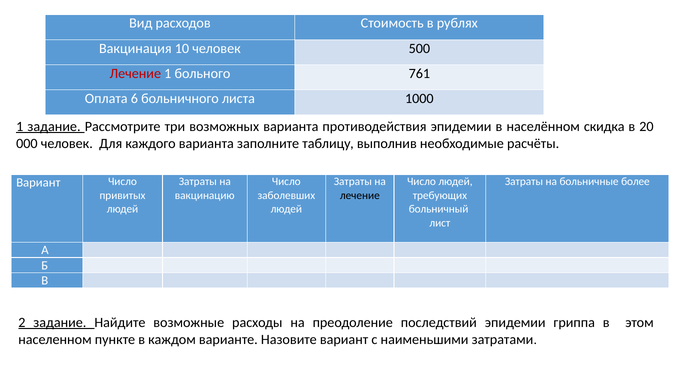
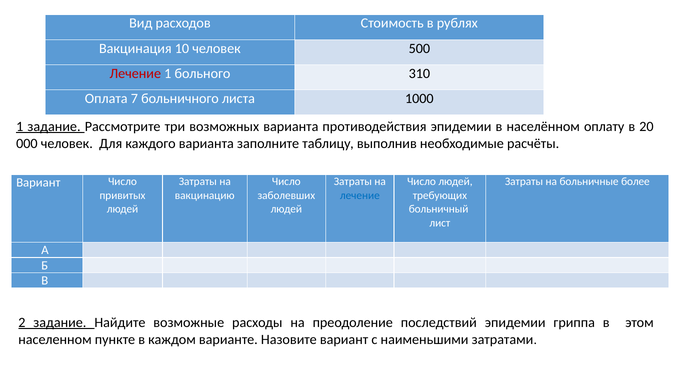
761: 761 -> 310
6: 6 -> 7
скидка: скидка -> оплату
лечение at (360, 195) colour: black -> blue
